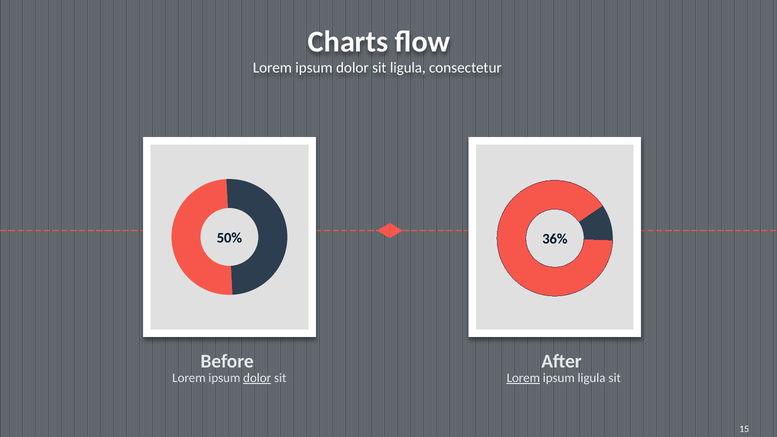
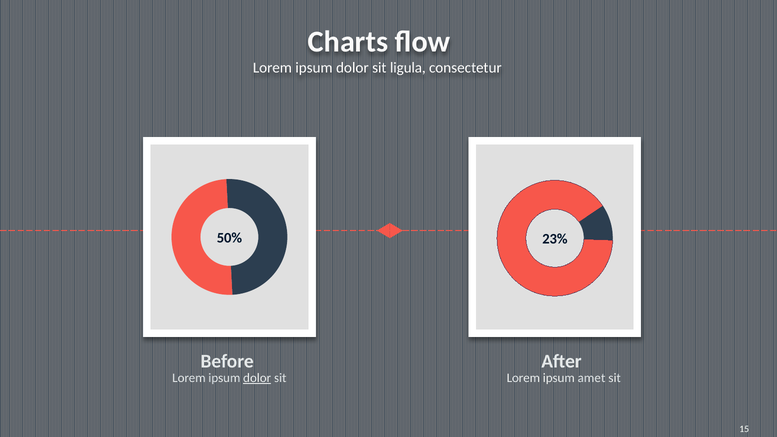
36%: 36% -> 23%
Lorem at (523, 378) underline: present -> none
ipsum ligula: ligula -> amet
